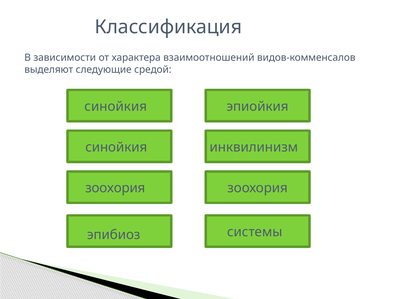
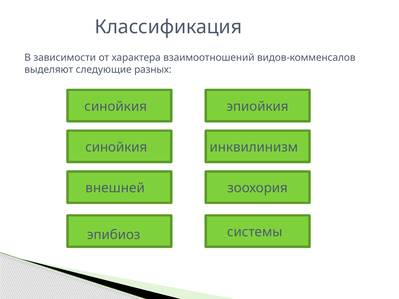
средой: средой -> разных
зоохория at (115, 188): зоохория -> внешней
